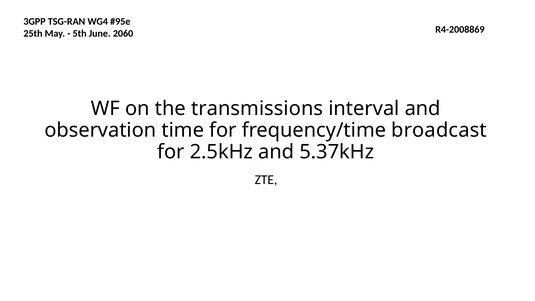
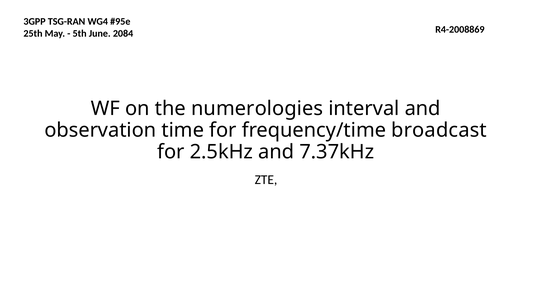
2060: 2060 -> 2084
transmissions: transmissions -> numerologies
5.37kHz: 5.37kHz -> 7.37kHz
